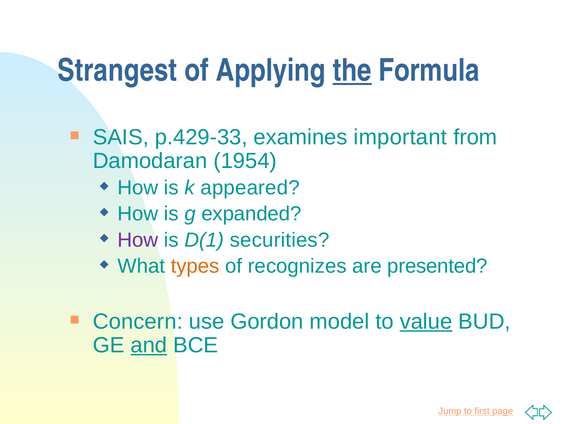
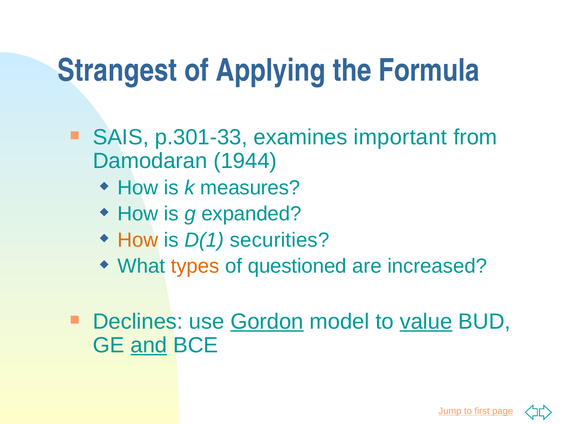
the underline: present -> none
p.429-33: p.429-33 -> p.301-33
1954: 1954 -> 1944
appeared: appeared -> measures
How at (138, 240) colour: purple -> orange
recognizes: recognizes -> questioned
presented: presented -> increased
Concern: Concern -> Declines
Gordon underline: none -> present
